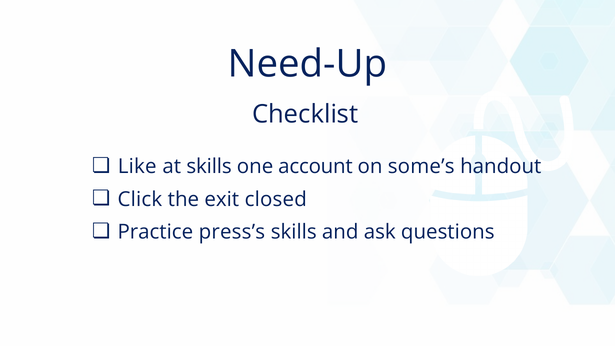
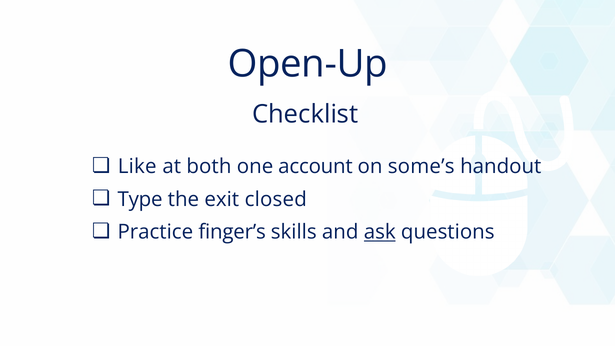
Need-Up: Need-Up -> Open-Up
at skills: skills -> both
Click: Click -> Type
press’s: press’s -> finger’s
ask underline: none -> present
